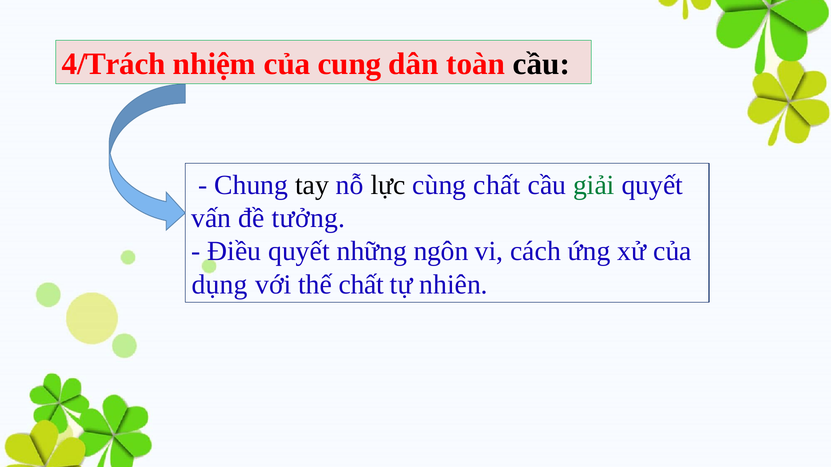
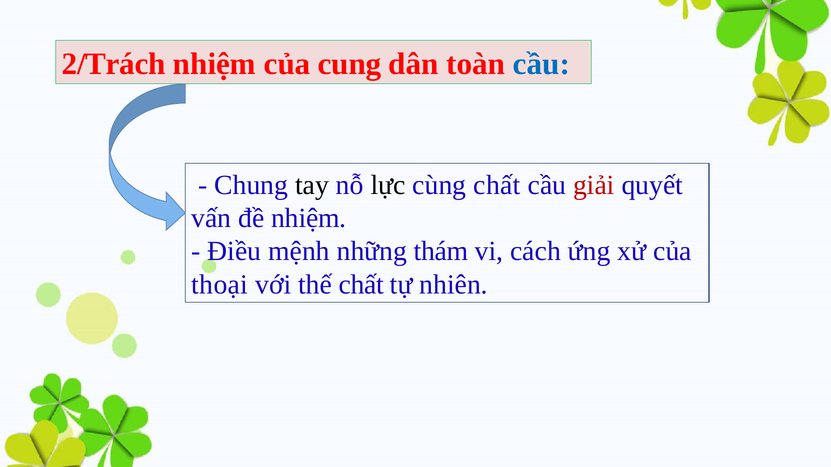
4/Trách: 4/Trách -> 2/Trách
cầu at (541, 64) colour: black -> blue
giải colour: green -> red
đề tưởng: tưởng -> nhiệm
Điều quyết: quyết -> mệnh
ngôn: ngôn -> thám
dụng: dụng -> thoại
